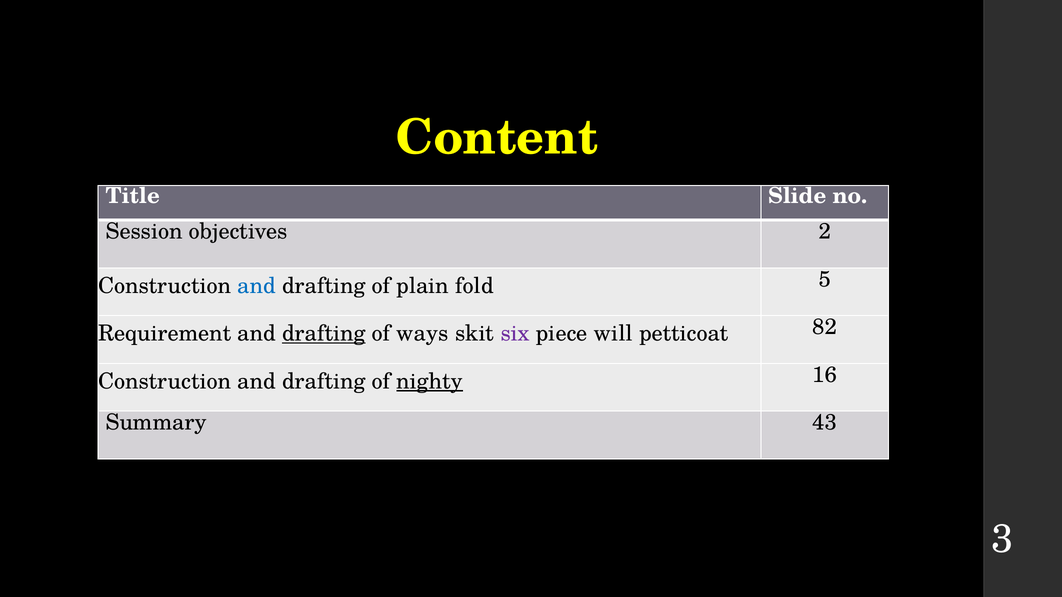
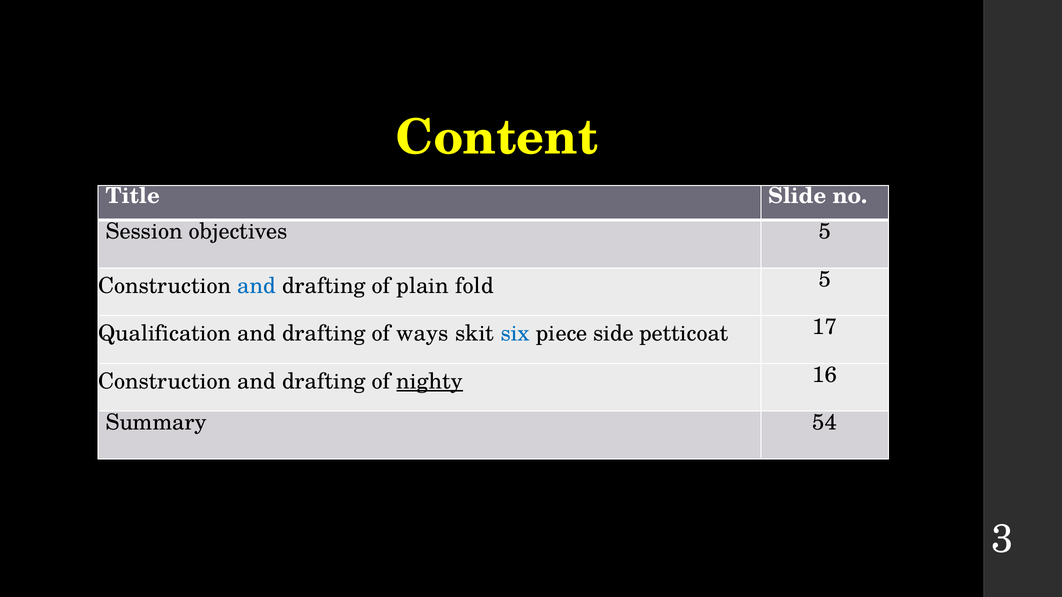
objectives 2: 2 -> 5
Requirement: Requirement -> Qualification
drafting at (324, 334) underline: present -> none
six colour: purple -> blue
will: will -> side
82: 82 -> 17
43: 43 -> 54
